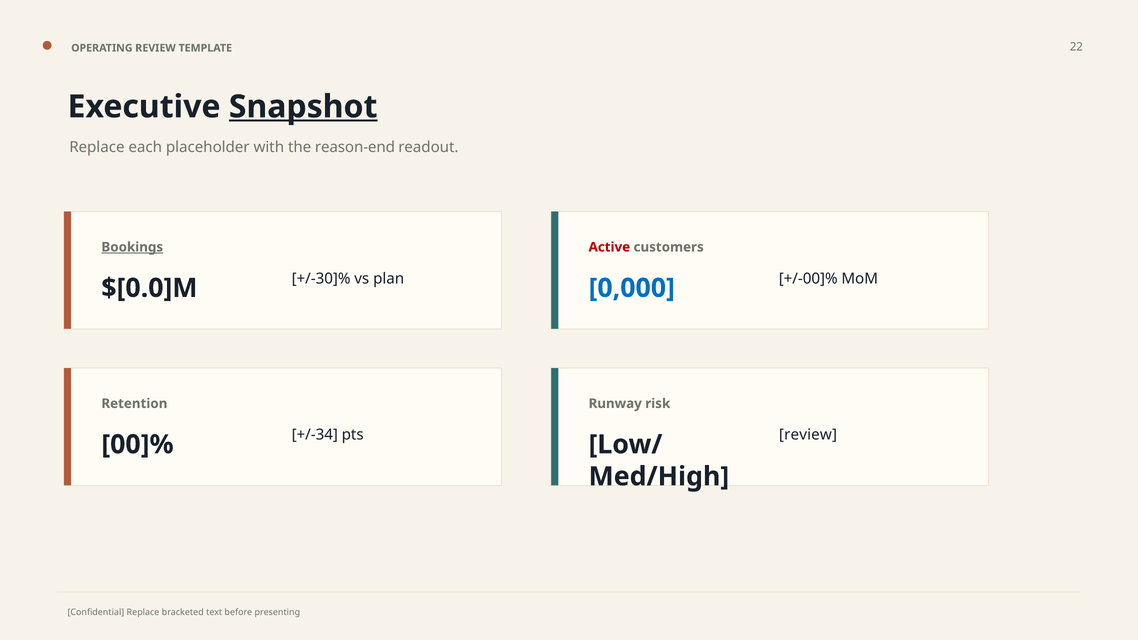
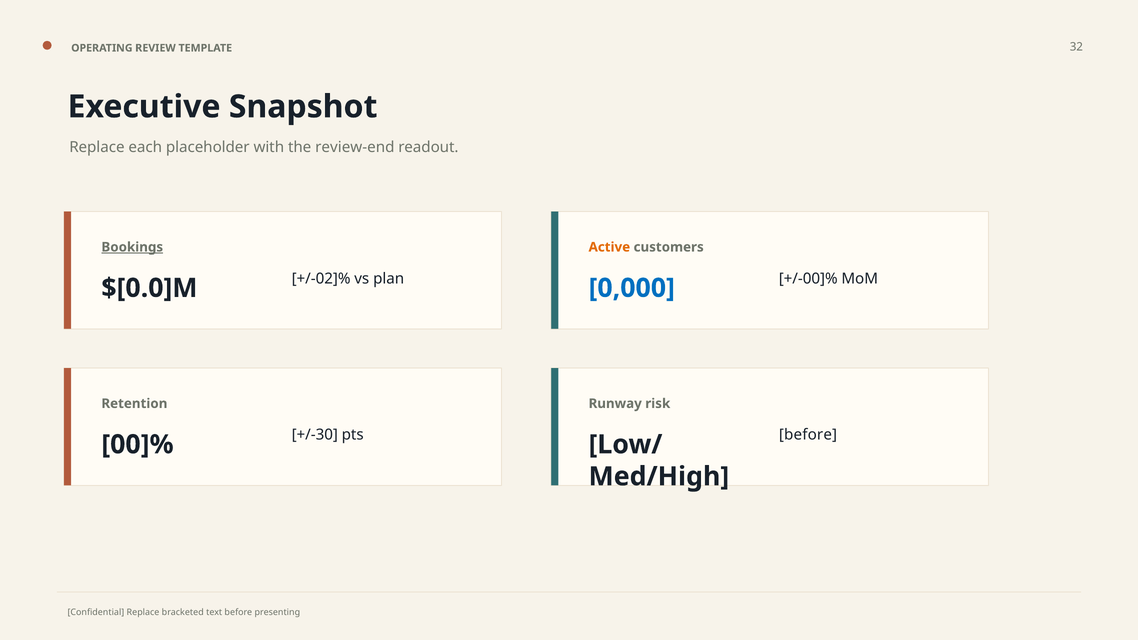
22: 22 -> 32
Snapshot underline: present -> none
reason-end: reason-end -> review-end
Active colour: red -> orange
+/-30]%: +/-30]% -> +/-02]%
+/-34: +/-34 -> +/-30
review at (808, 435): review -> before
